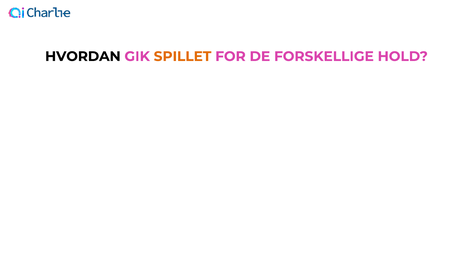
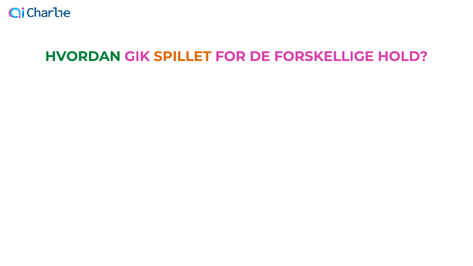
HVORDAN colour: black -> green
